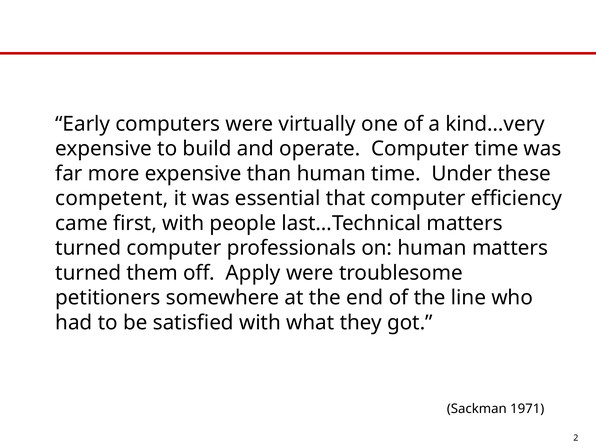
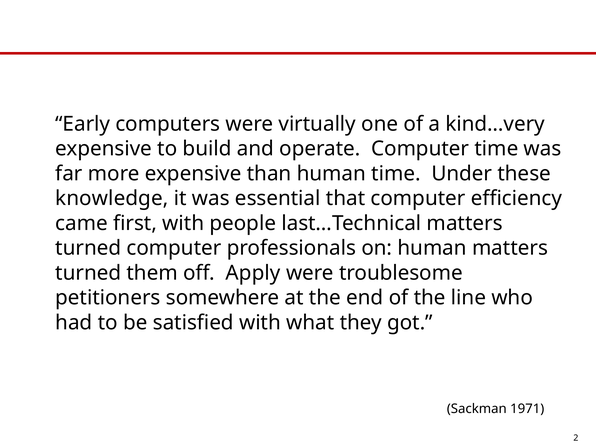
competent: competent -> knowledge
